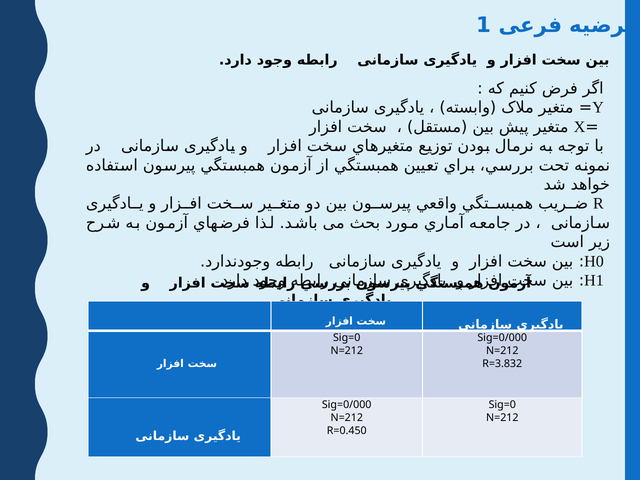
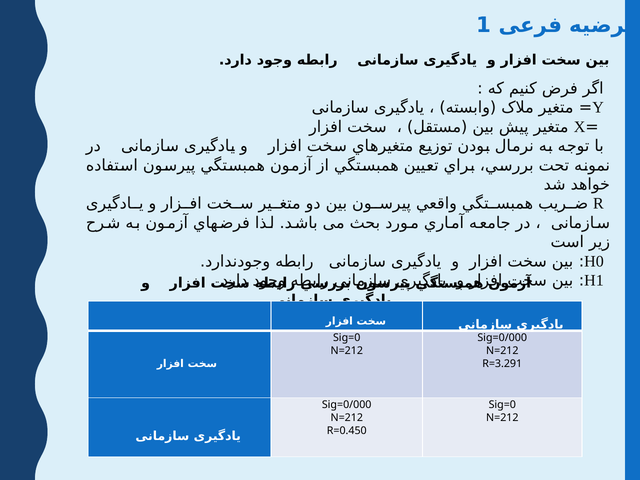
R=3.832: R=3.832 -> R=3.291
